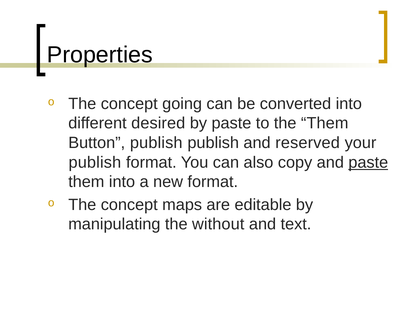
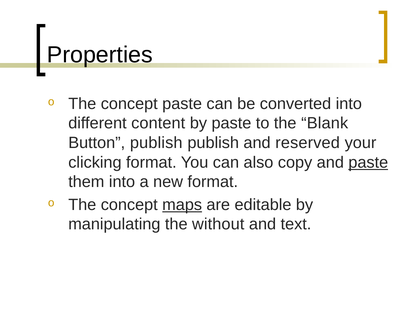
concept going: going -> paste
desired: desired -> content
the Them: Them -> Blank
publish at (95, 162): publish -> clicking
maps underline: none -> present
